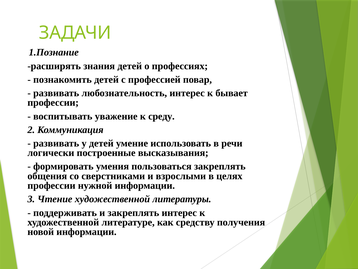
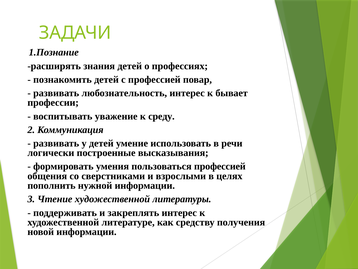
пользоваться закреплять: закреплять -> профессией
профессии at (51, 185): профессии -> пополнить
